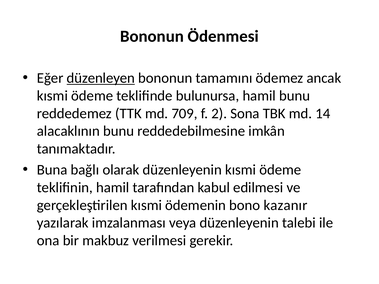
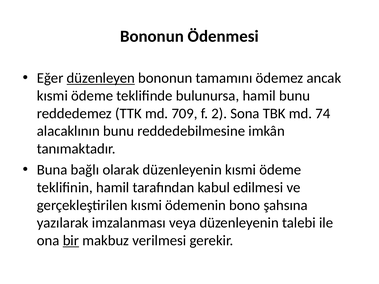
14: 14 -> 74
kazanır: kazanır -> şahsına
bir underline: none -> present
